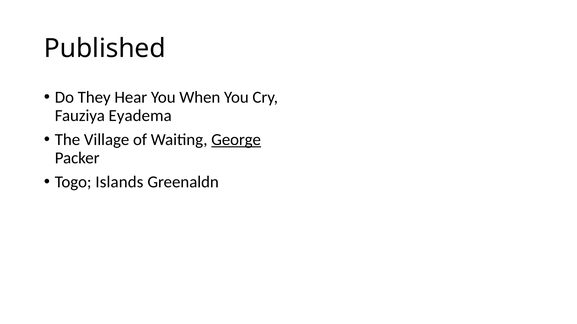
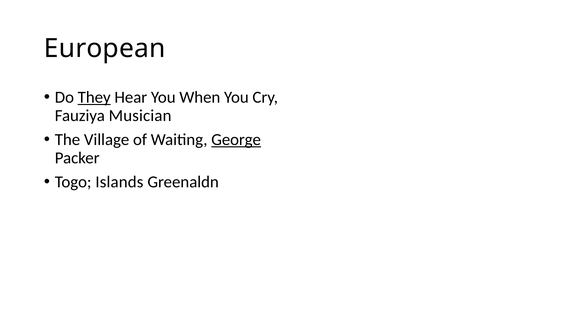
Published: Published -> European
They underline: none -> present
Eyadema: Eyadema -> Musician
